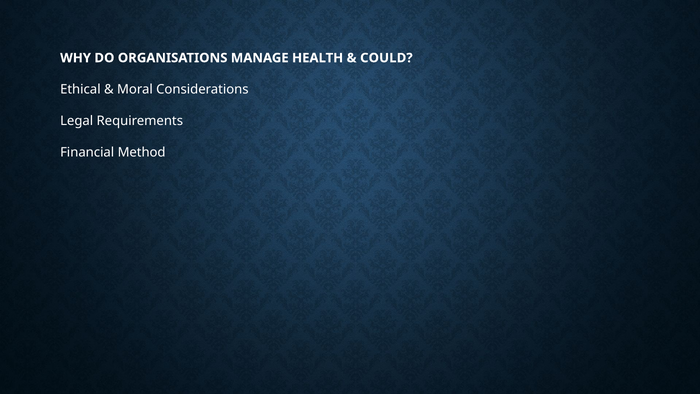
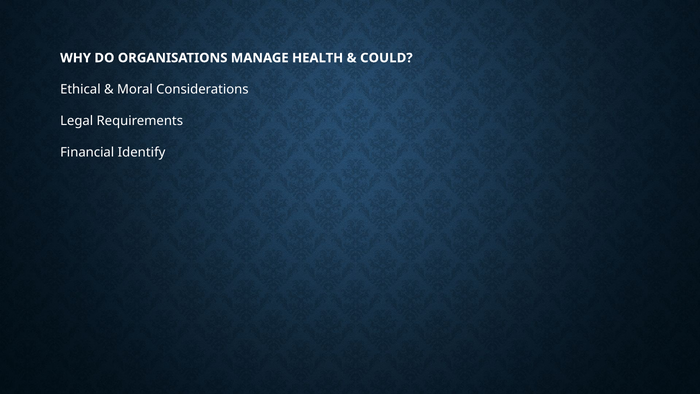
Method: Method -> Identify
